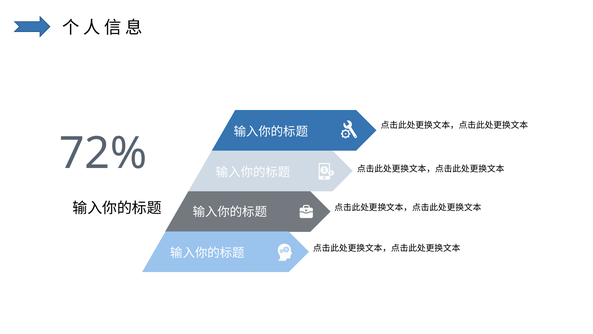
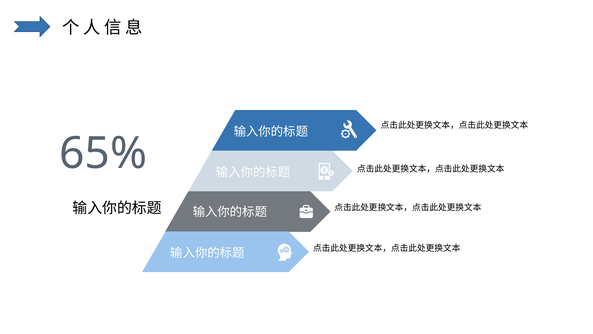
72%: 72% -> 65%
